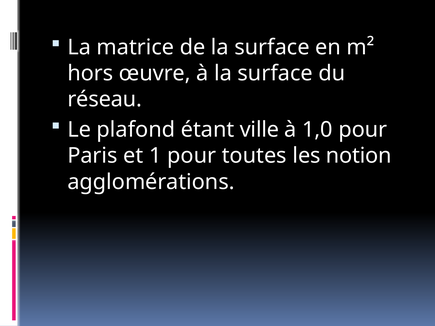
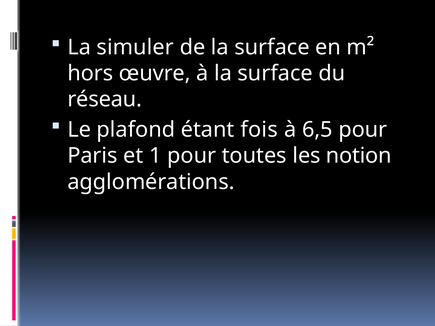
matrice: matrice -> simuler
ville: ville -> fois
1,0: 1,0 -> 6,5
